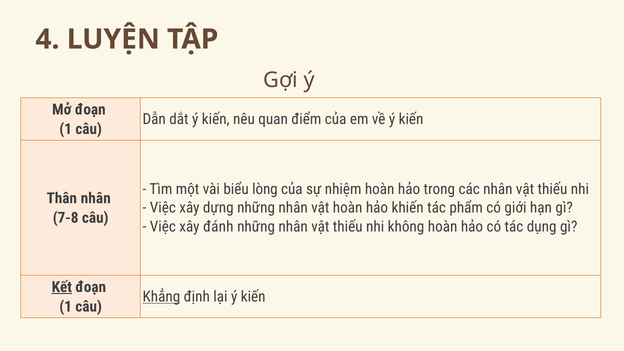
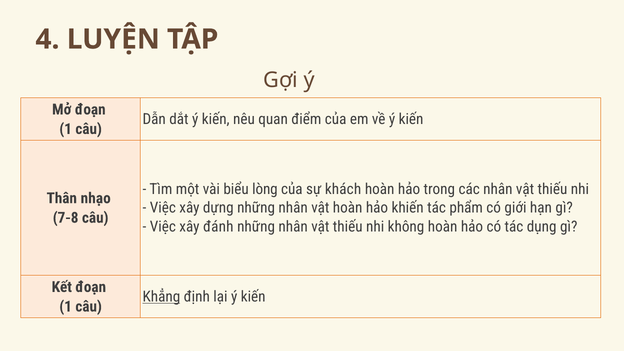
nhiệm: nhiệm -> khách
Thân nhân: nhân -> nhạo
Kết underline: present -> none
